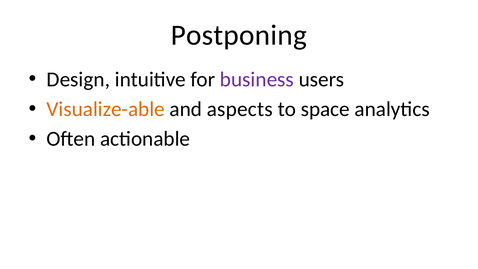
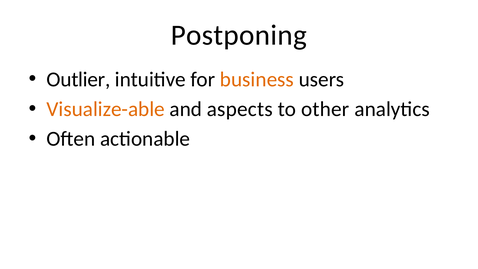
Design: Design -> Outlier
business colour: purple -> orange
space: space -> other
